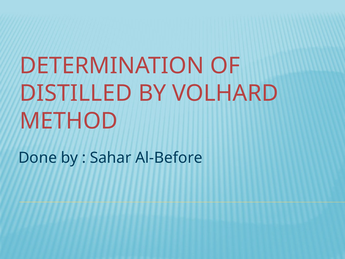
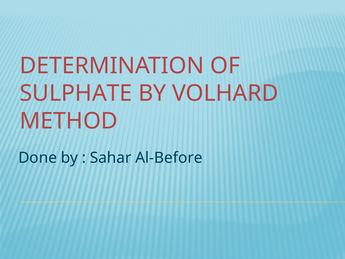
DISTILLED: DISTILLED -> SULPHATE
